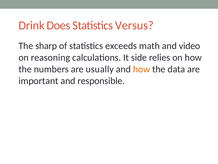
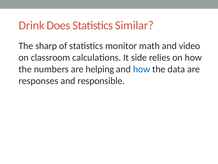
Versus: Versus -> Similar
exceeds: exceeds -> monitor
reasoning: reasoning -> classroom
usually: usually -> helping
how at (142, 69) colour: orange -> blue
important: important -> responses
